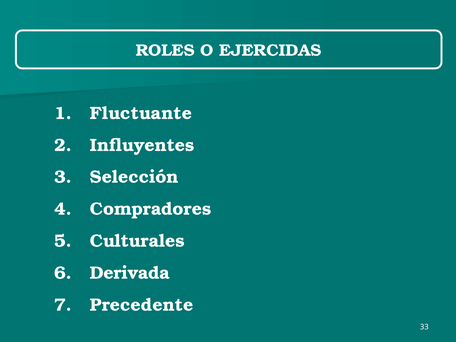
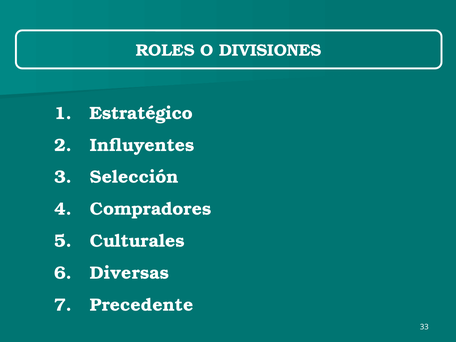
EJERCIDAS: EJERCIDAS -> DIVISIONES
Fluctuante: Fluctuante -> Estratégico
Derivada: Derivada -> Diversas
